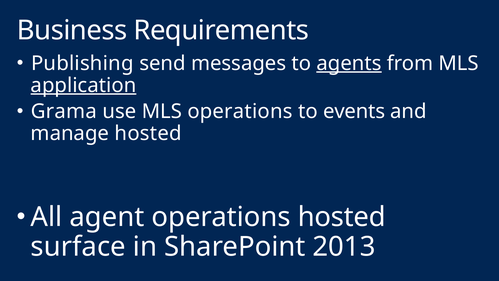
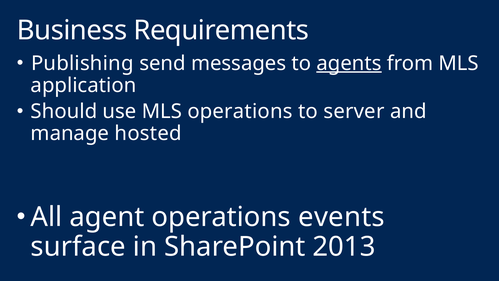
application underline: present -> none
Grama: Grama -> Should
events: events -> server
operations hosted: hosted -> events
